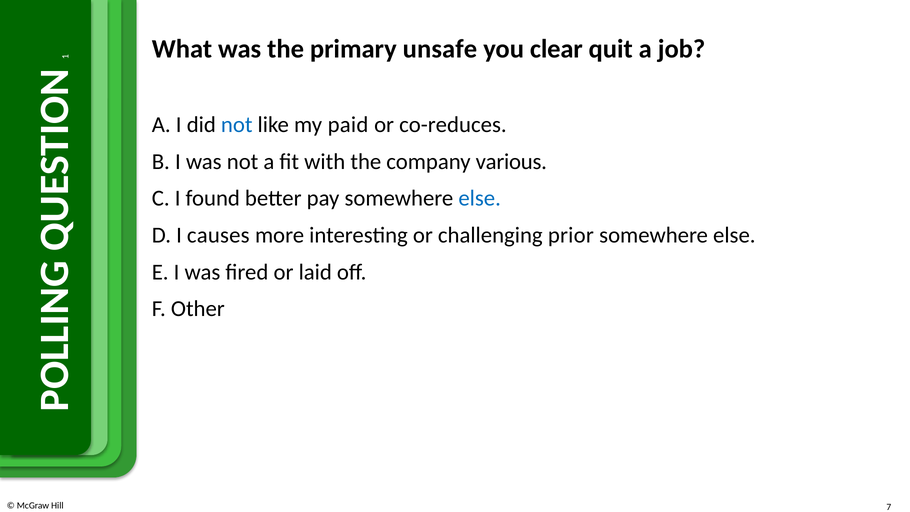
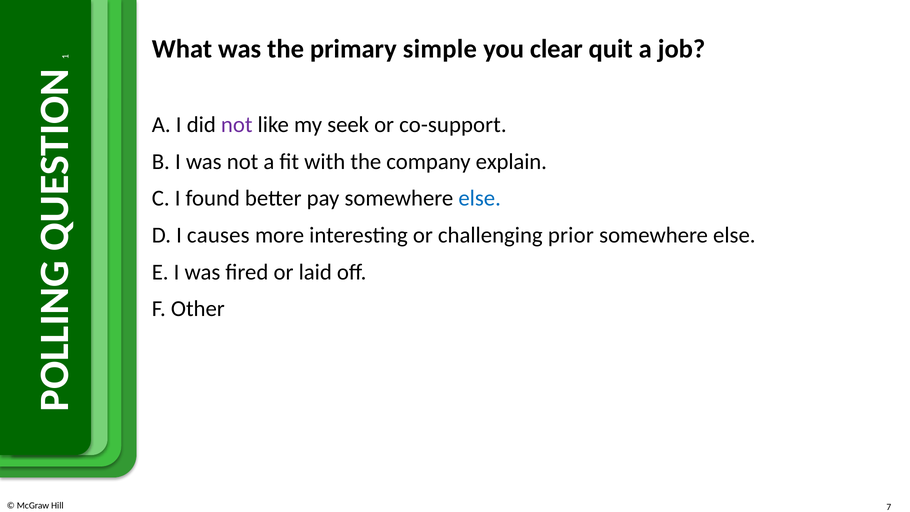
unsafe: unsafe -> simple
not at (237, 125) colour: blue -> purple
paid: paid -> seek
co-reduces: co-reduces -> co-support
various: various -> explain
